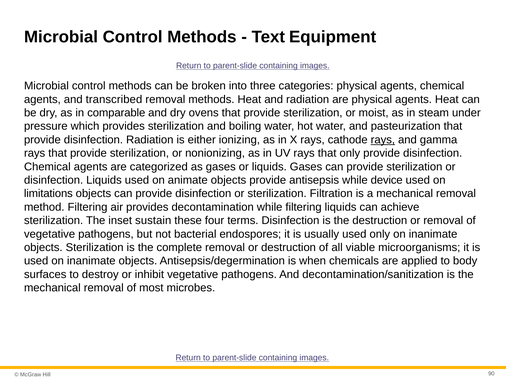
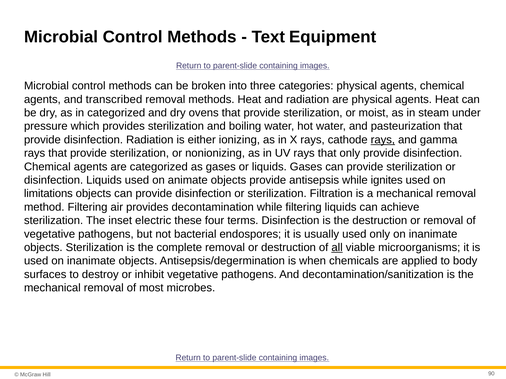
in comparable: comparable -> categorized
device: device -> ignites
sustain: sustain -> electric
all underline: none -> present
